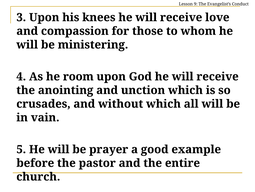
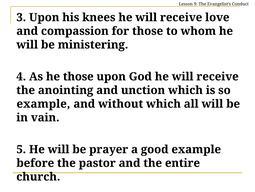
he room: room -> those
crusades at (43, 104): crusades -> example
